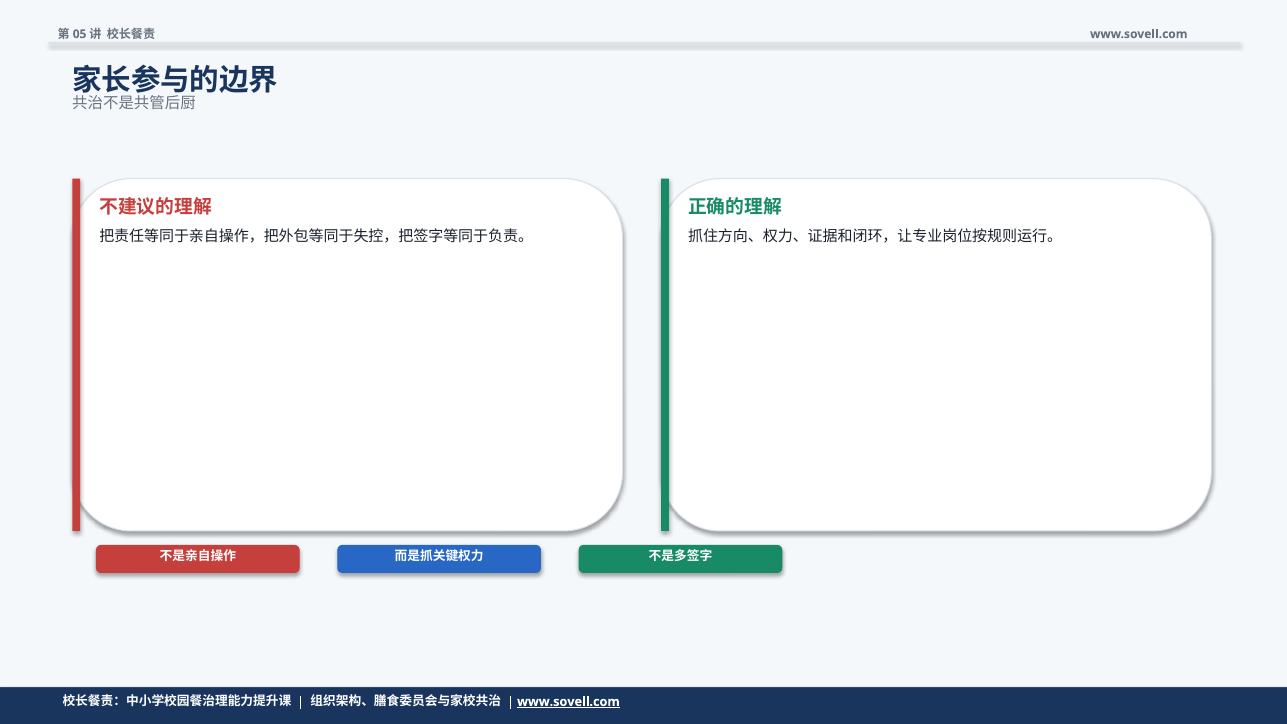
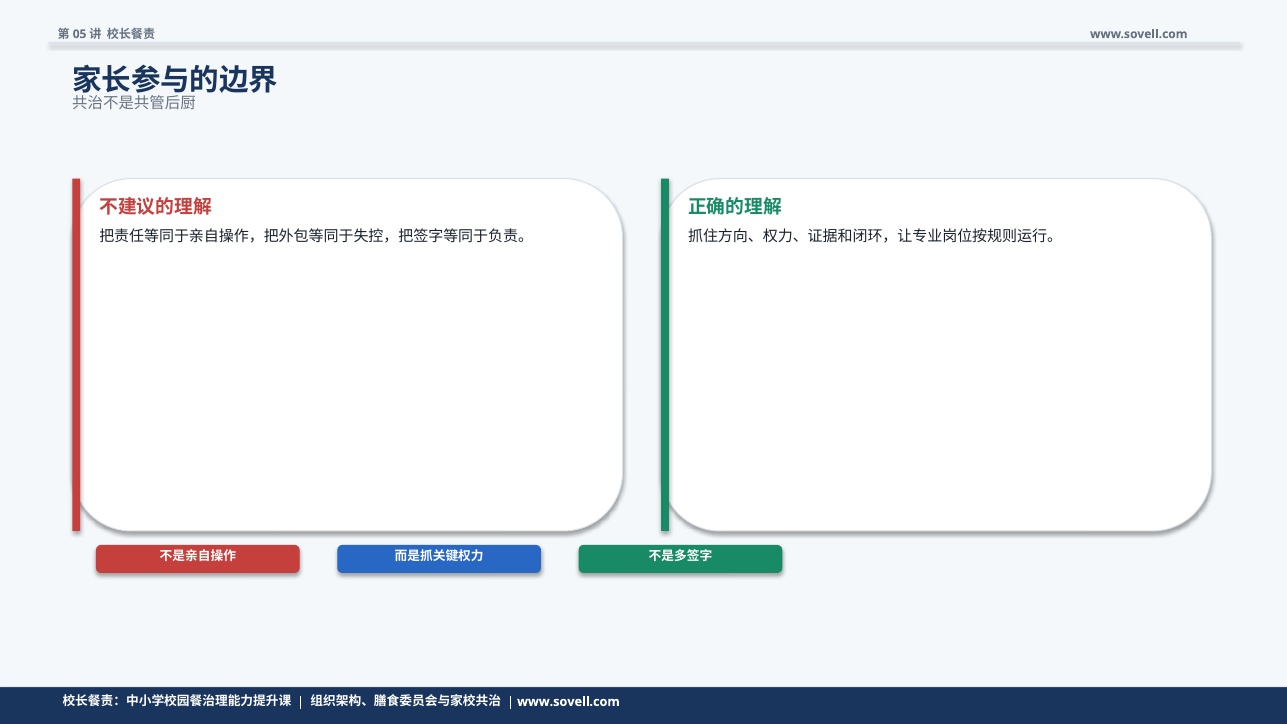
www.sovell.com at (568, 702) underline: present -> none
